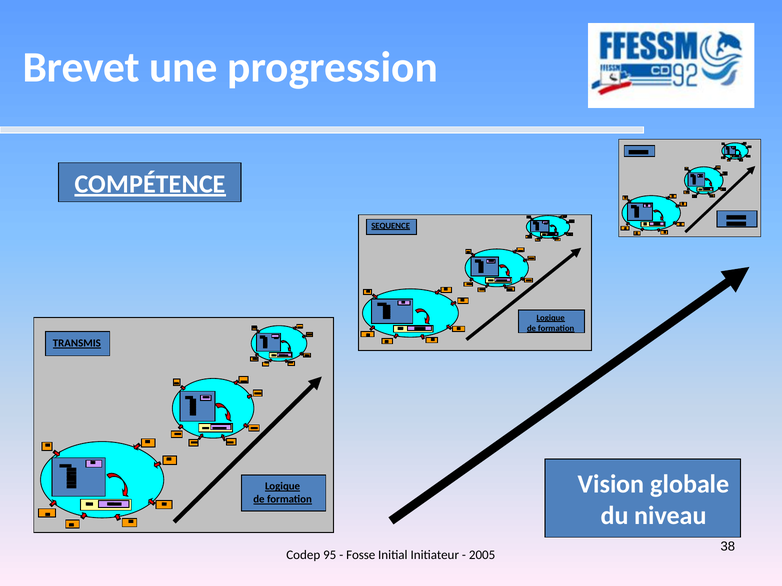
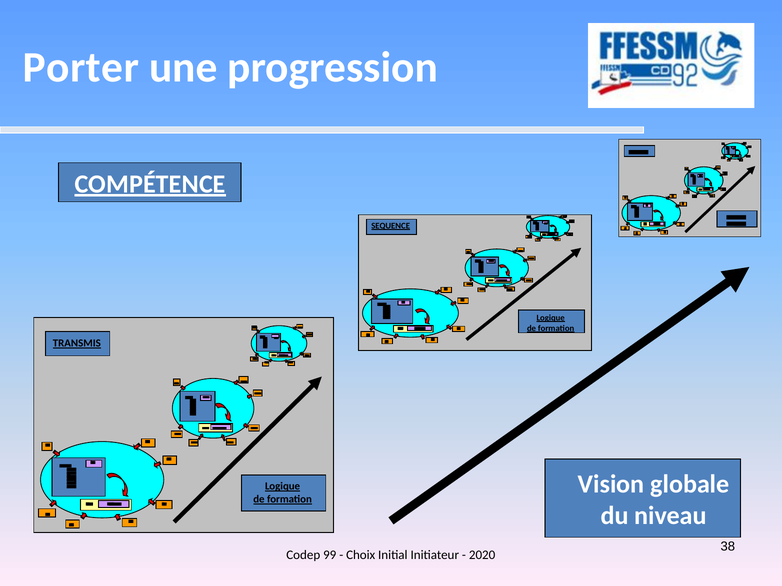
Brevet: Brevet -> Porter
95: 95 -> 99
Fosse: Fosse -> Choix
2005: 2005 -> 2020
